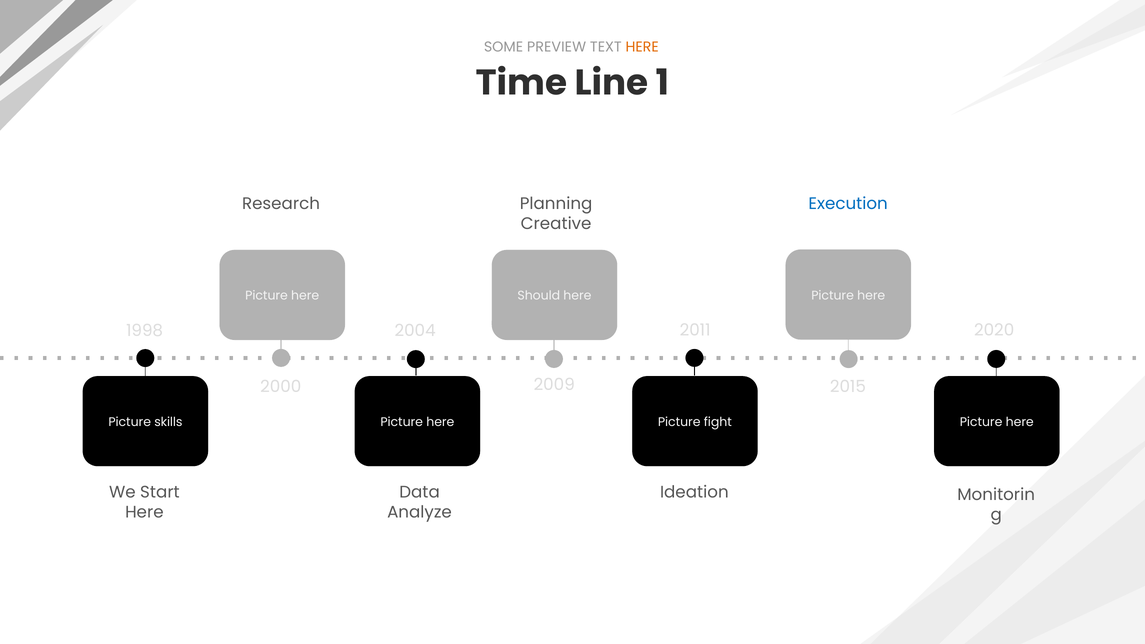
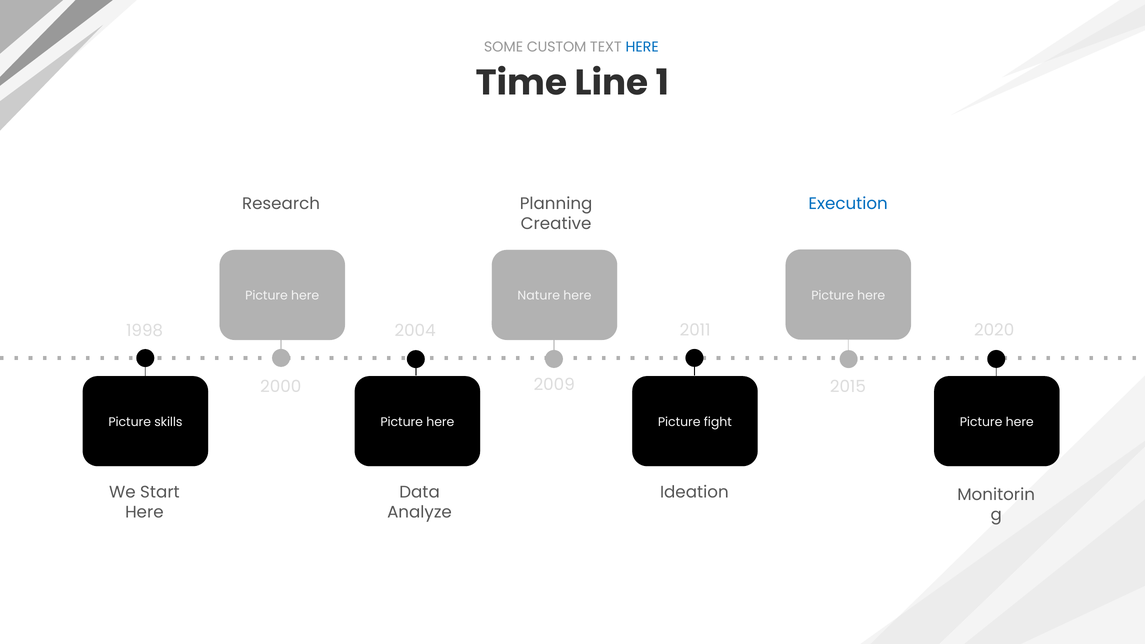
PREVIEW: PREVIEW -> CUSTOM
HERE at (642, 47) colour: orange -> blue
Should: Should -> Nature
